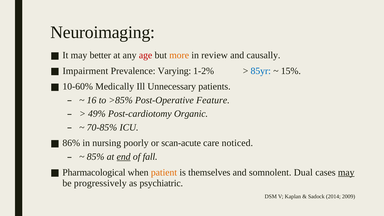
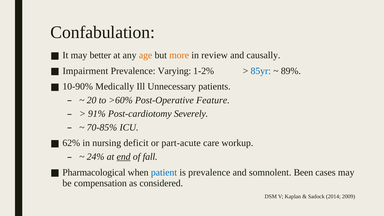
Neuroimaging: Neuroimaging -> Confabulation
age colour: red -> orange
15%: 15% -> 89%
10-60%: 10-60% -> 10-90%
16: 16 -> 20
>85%: >85% -> >60%
49%: 49% -> 91%
Organic: Organic -> Severely
86%: 86% -> 62%
poorly: poorly -> deficit
scan-acute: scan-acute -> part-acute
noticed: noticed -> workup
85%: 85% -> 24%
patient colour: orange -> blue
is themselves: themselves -> prevalence
Dual: Dual -> Been
may at (346, 172) underline: present -> none
progressively: progressively -> compensation
psychiatric: psychiatric -> considered
